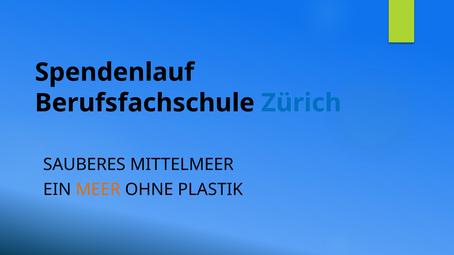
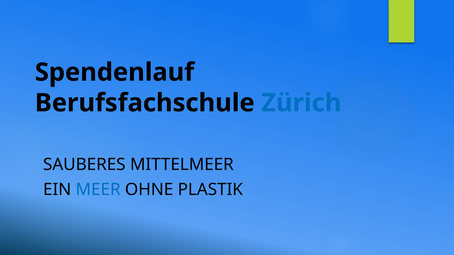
MEER colour: orange -> blue
